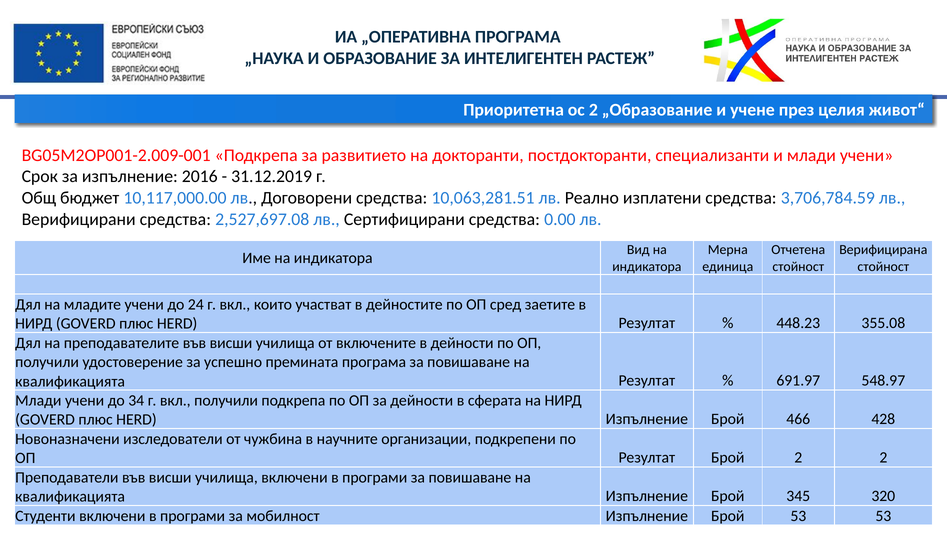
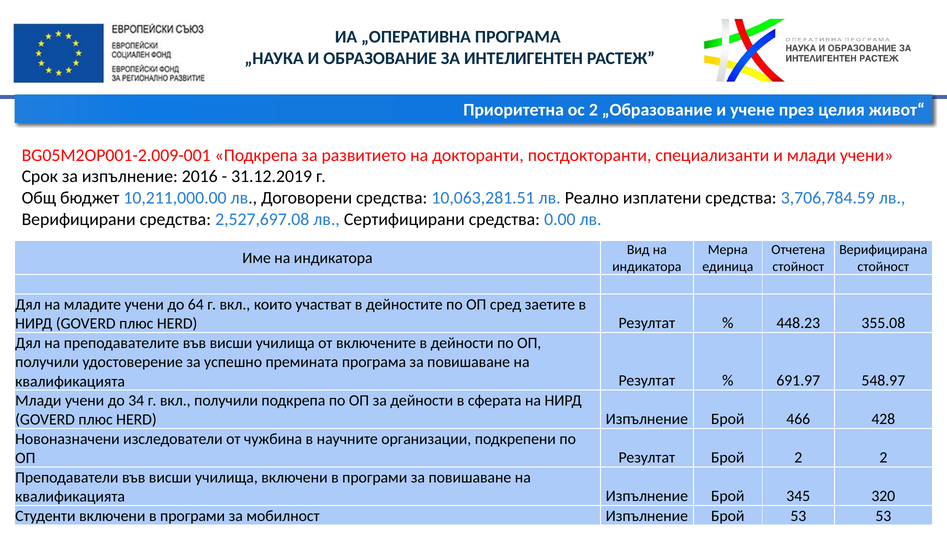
10,117,000.00: 10,117,000.00 -> 10,211,000.00
24: 24 -> 64
